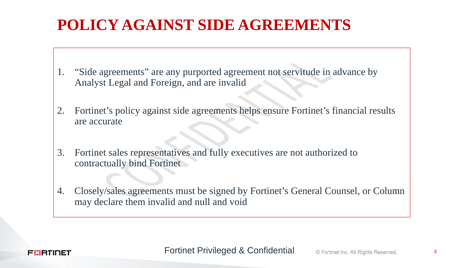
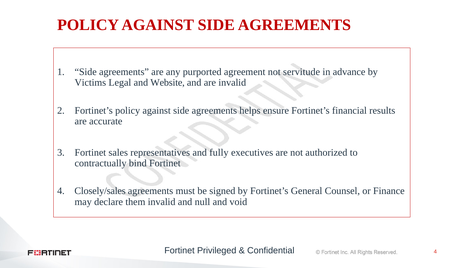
Analyst: Analyst -> Victims
Foreign: Foreign -> Website
Column: Column -> Finance
